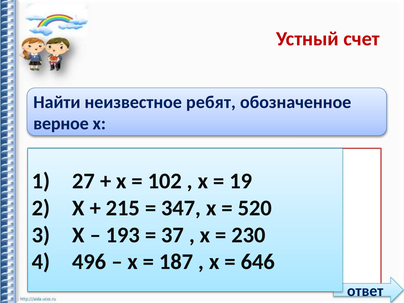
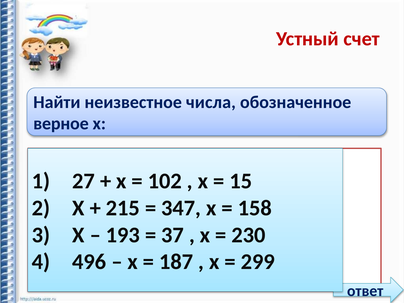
ребят: ребят -> числа
19: 19 -> 15
520: 520 -> 158
646: 646 -> 299
